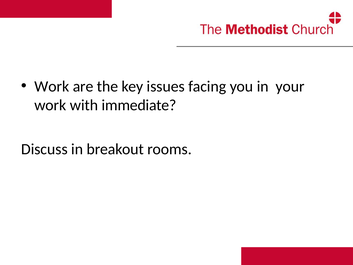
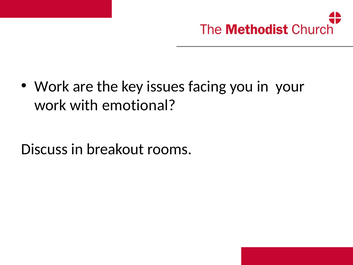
immediate: immediate -> emotional
